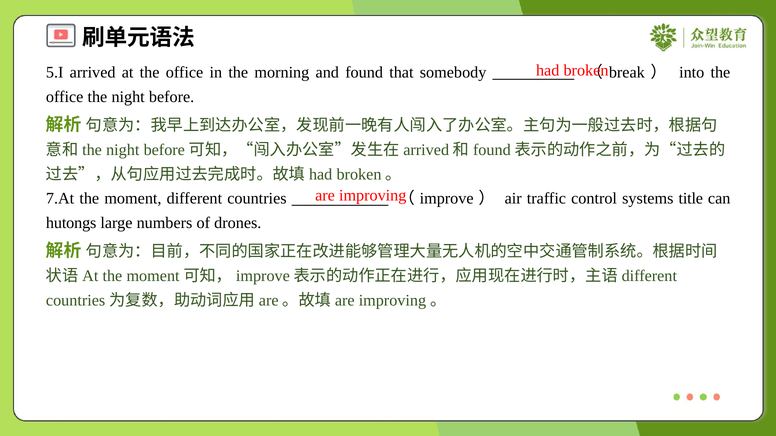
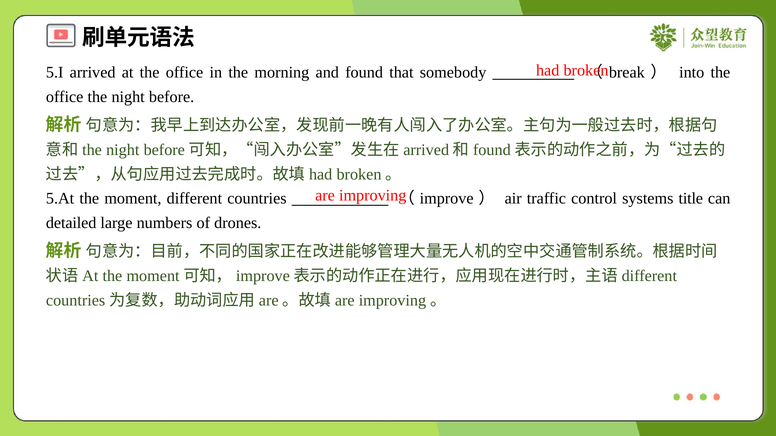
7.At: 7.At -> 5.At
hutongs: hutongs -> detailed
